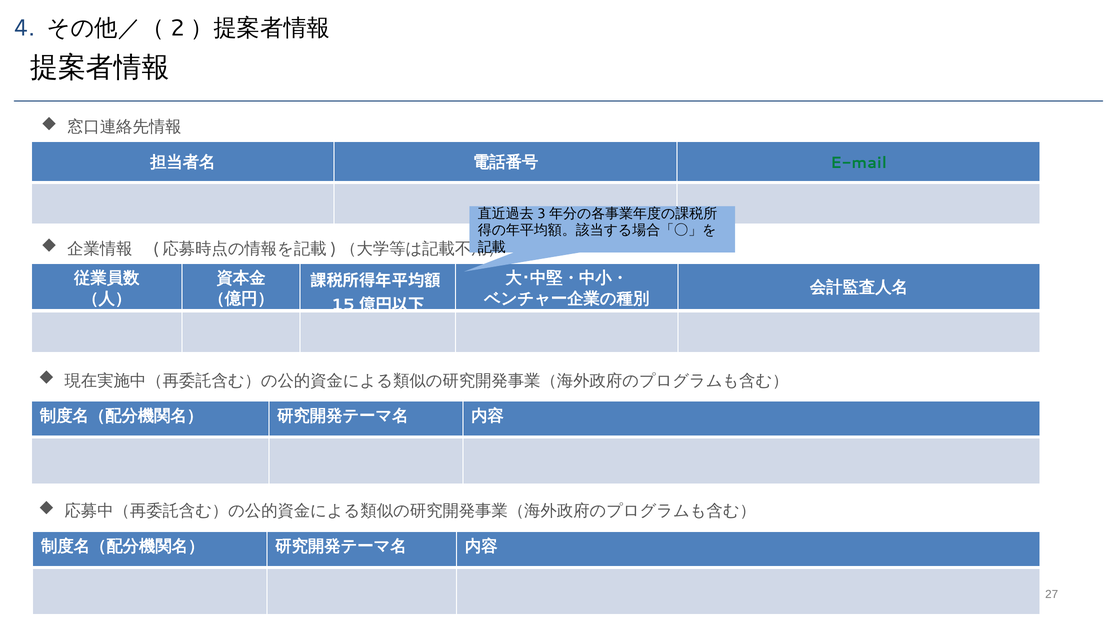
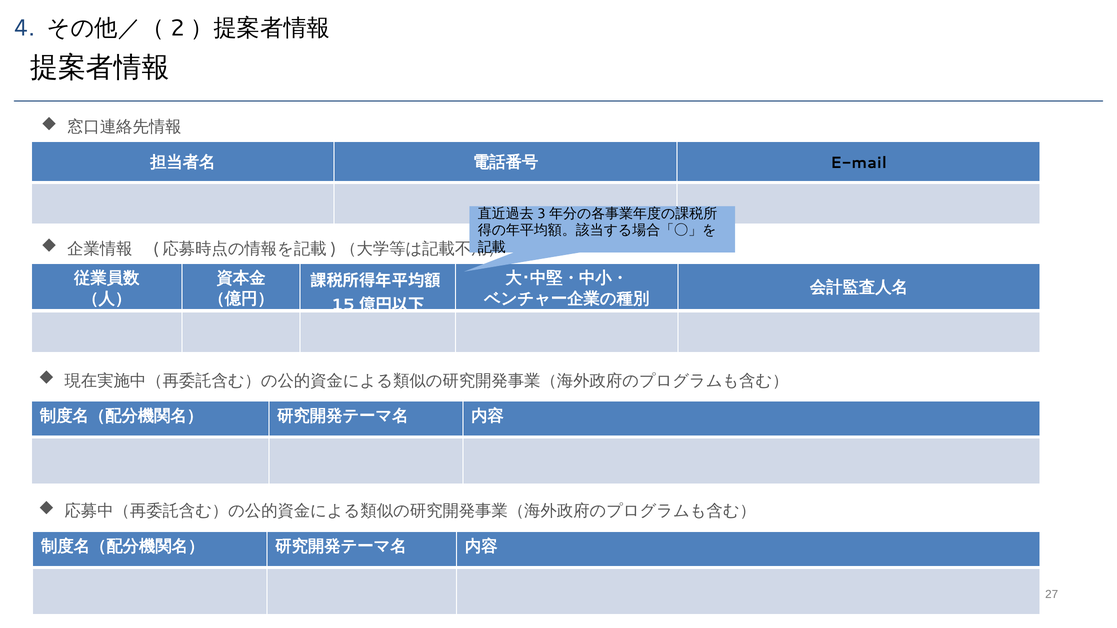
E-mail colour: green -> black
